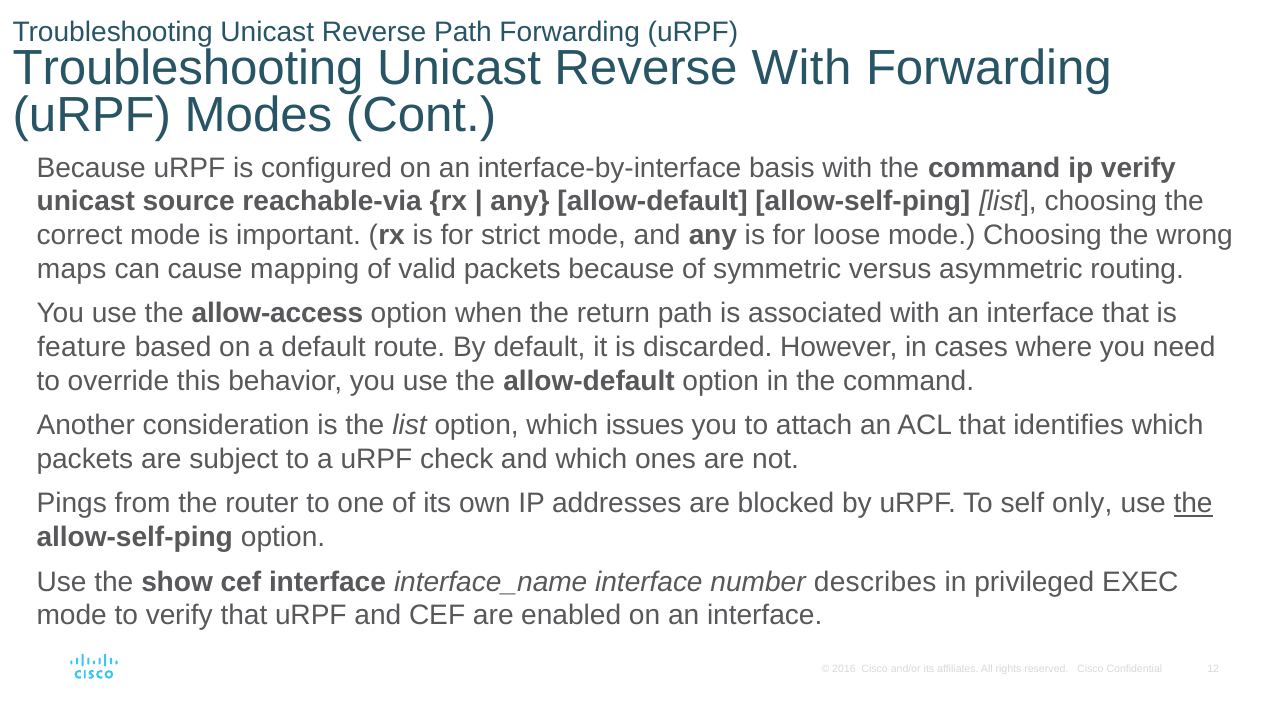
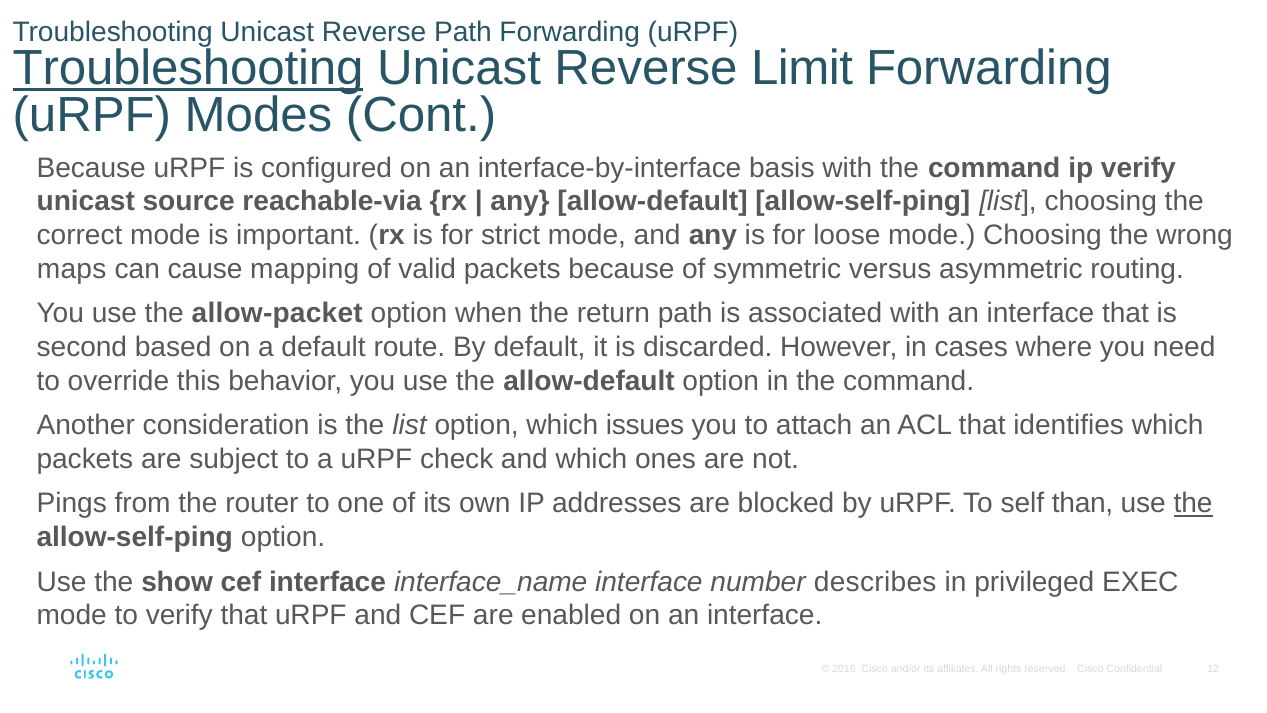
Troubleshooting at (188, 68) underline: none -> present
Reverse With: With -> Limit
allow-access: allow-access -> allow-packet
feature: feature -> second
only: only -> than
